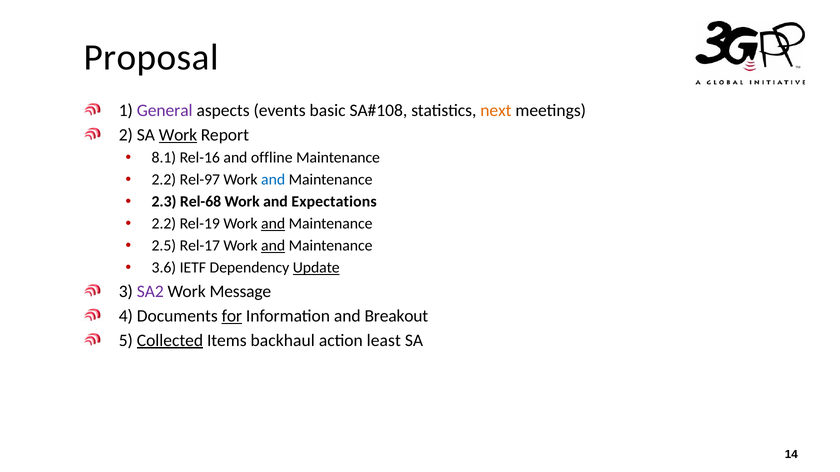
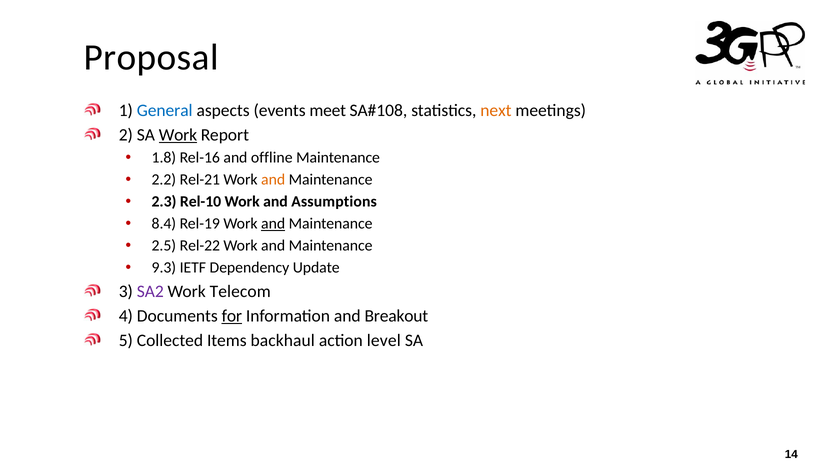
General colour: purple -> blue
basic: basic -> meet
8.1: 8.1 -> 1.8
Rel-97: Rel-97 -> Rel-21
and at (273, 180) colour: blue -> orange
Rel-68: Rel-68 -> Rel-10
Expectations: Expectations -> Assumptions
2.2 at (164, 224): 2.2 -> 8.4
Rel-17: Rel-17 -> Rel-22
and at (273, 246) underline: present -> none
3.6: 3.6 -> 9.3
Update underline: present -> none
Message: Message -> Telecom
Collected underline: present -> none
least: least -> level
